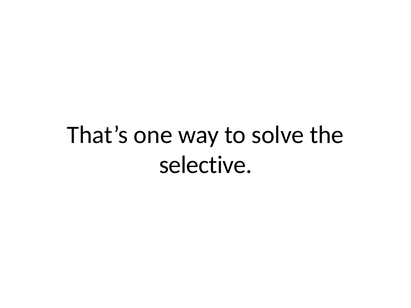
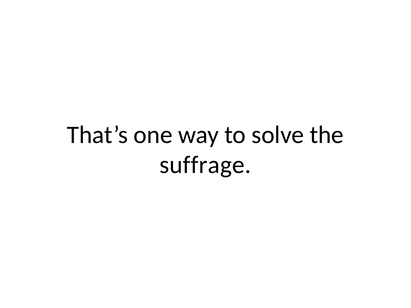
selective: selective -> suffrage
